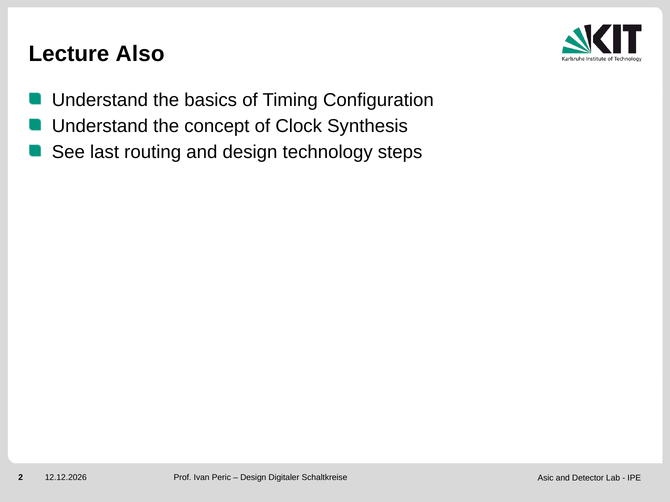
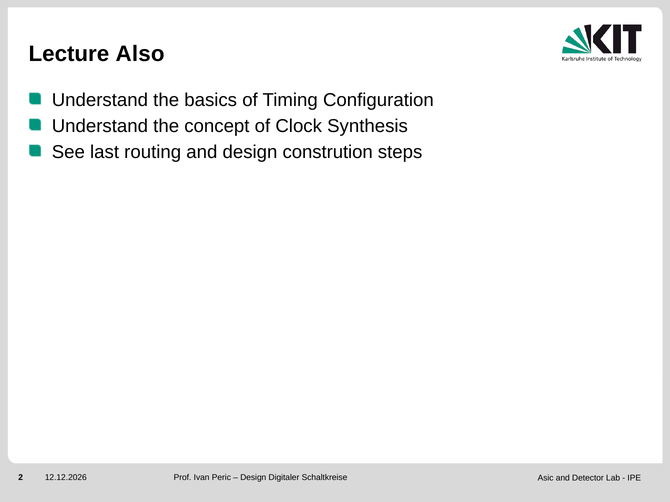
technology: technology -> constrution
